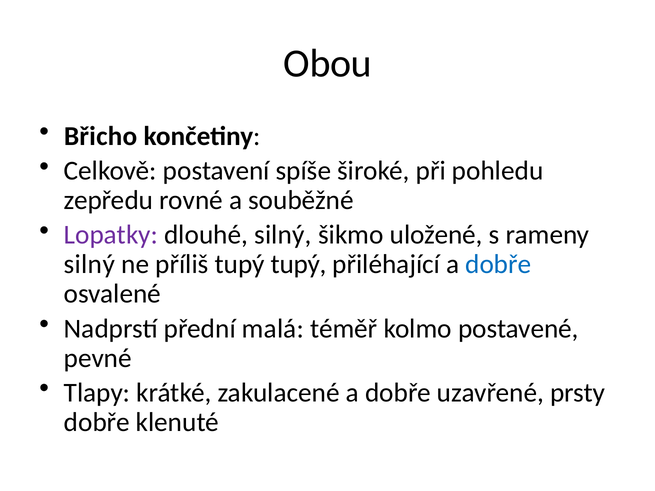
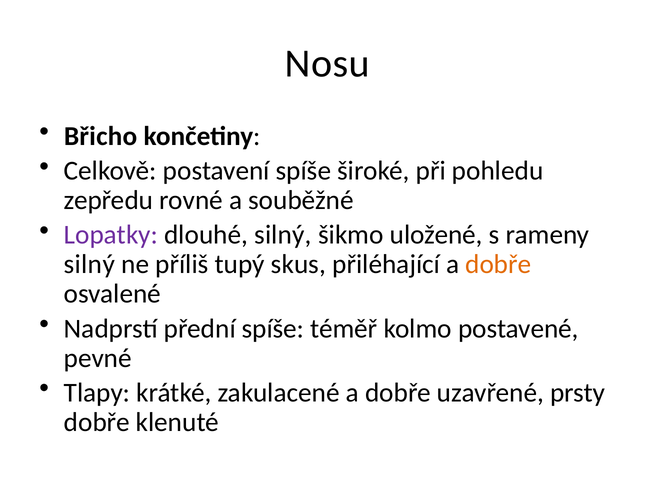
Obou: Obou -> Nosu
tupý tupý: tupý -> skus
dobře at (498, 265) colour: blue -> orange
přední malá: malá -> spíše
